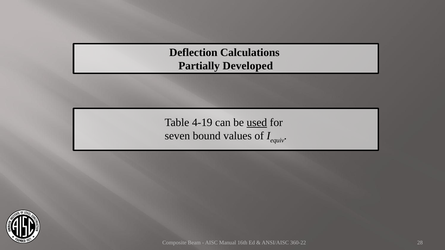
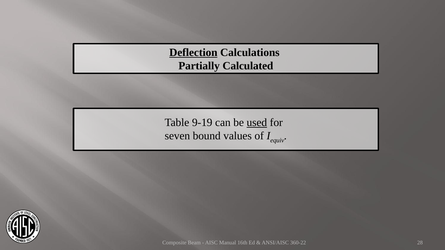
Deflection underline: none -> present
Developed: Developed -> Calculated
4-19: 4-19 -> 9-19
